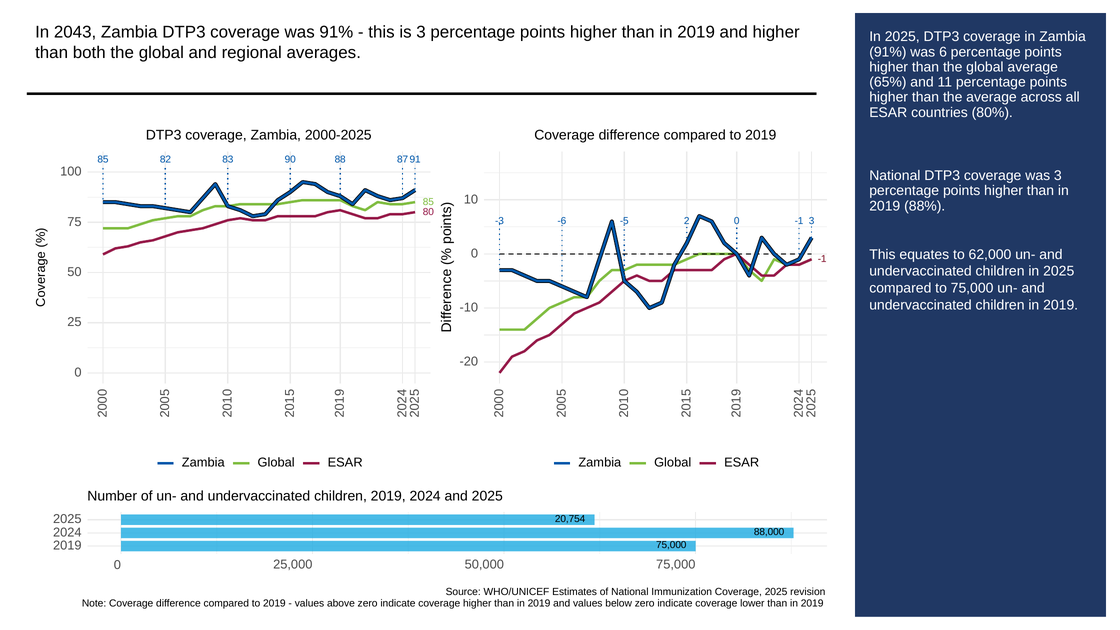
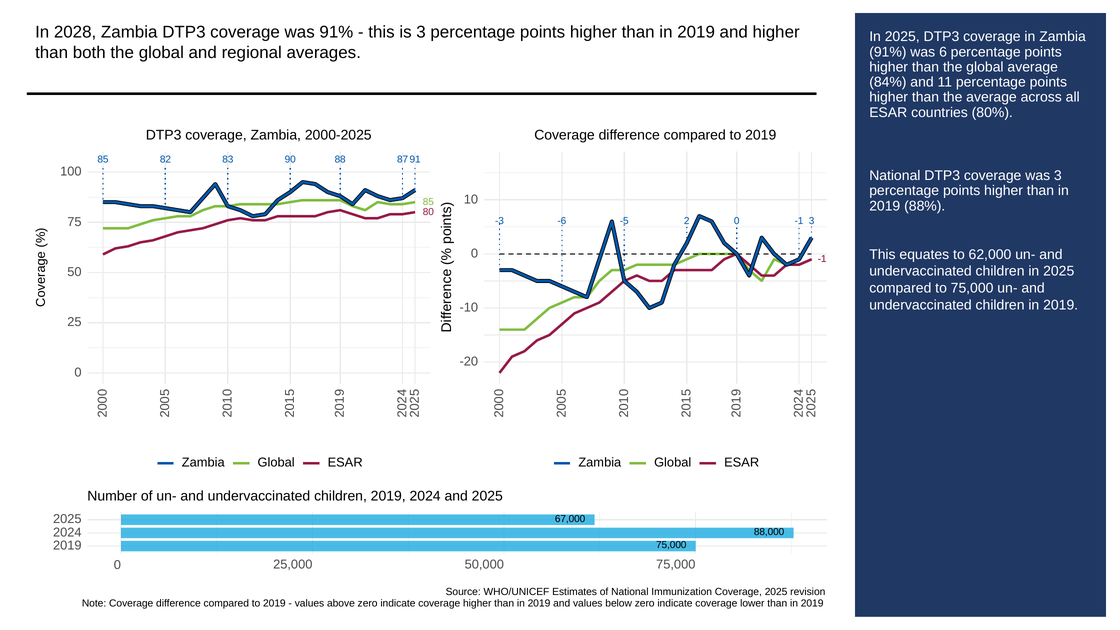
2043: 2043 -> 2028
65%: 65% -> 84%
20,754: 20,754 -> 67,000
